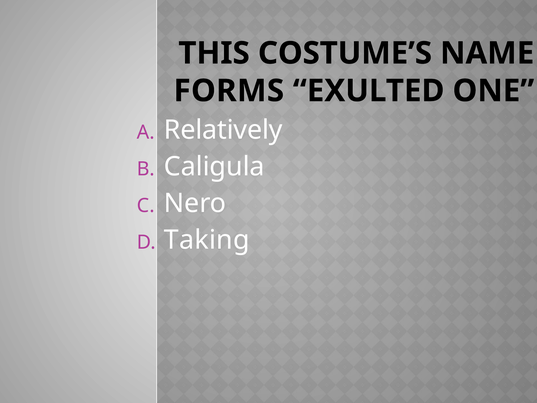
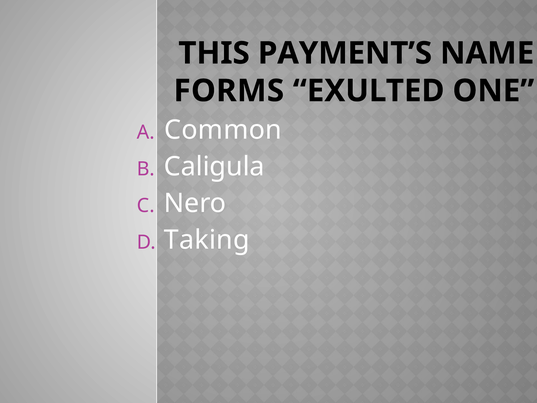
COSTUME’S: COSTUME’S -> PAYMENT’S
Relatively: Relatively -> Common
